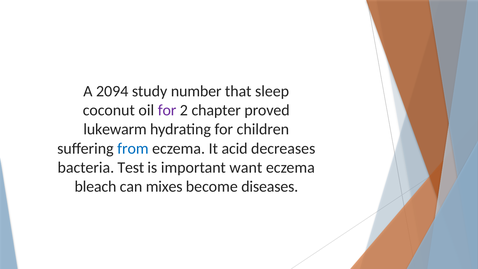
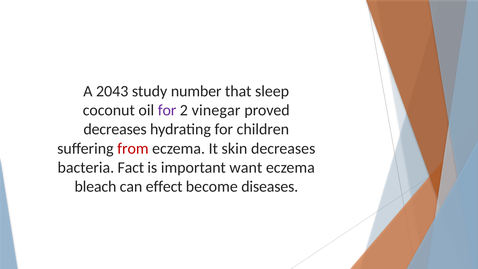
2094: 2094 -> 2043
chapter: chapter -> vinegar
lukewarm at (115, 129): lukewarm -> decreases
from colour: blue -> red
acid: acid -> skin
Test: Test -> Fact
mixes: mixes -> effect
